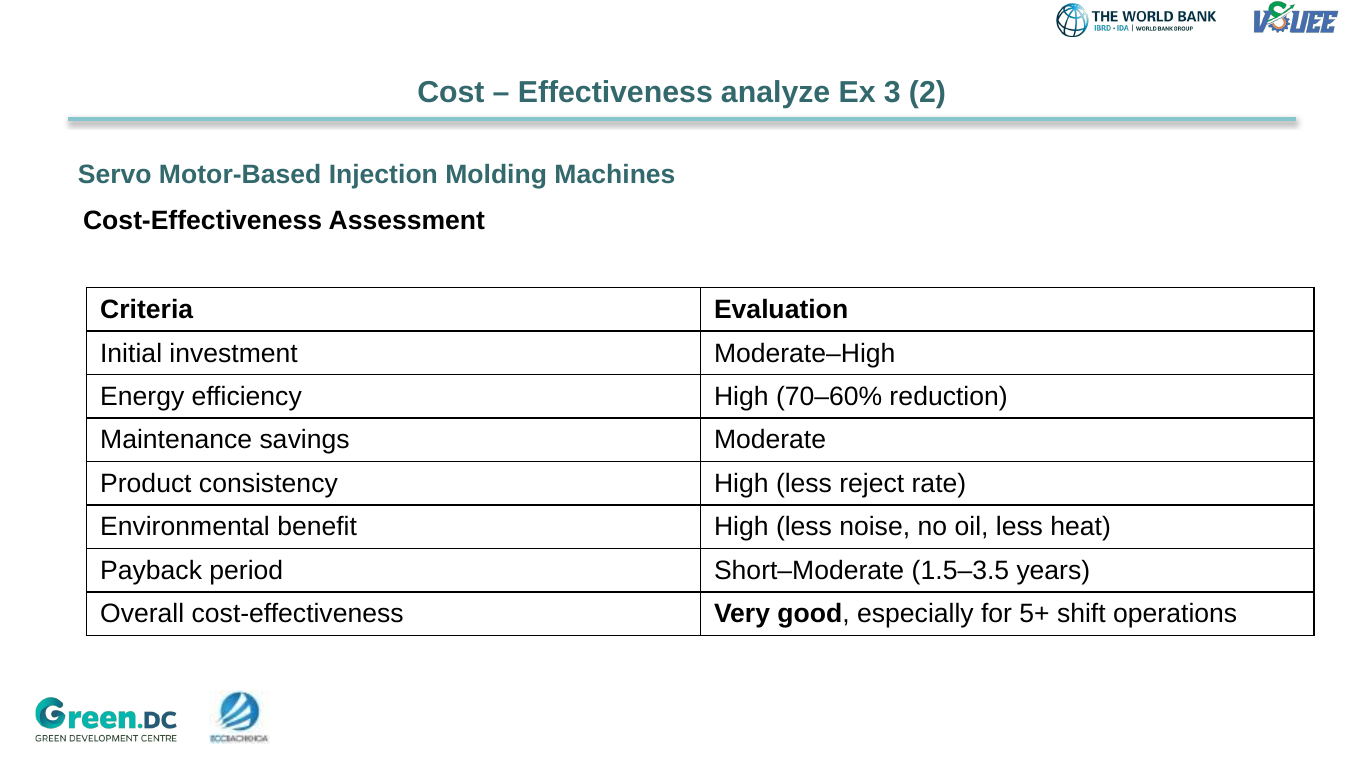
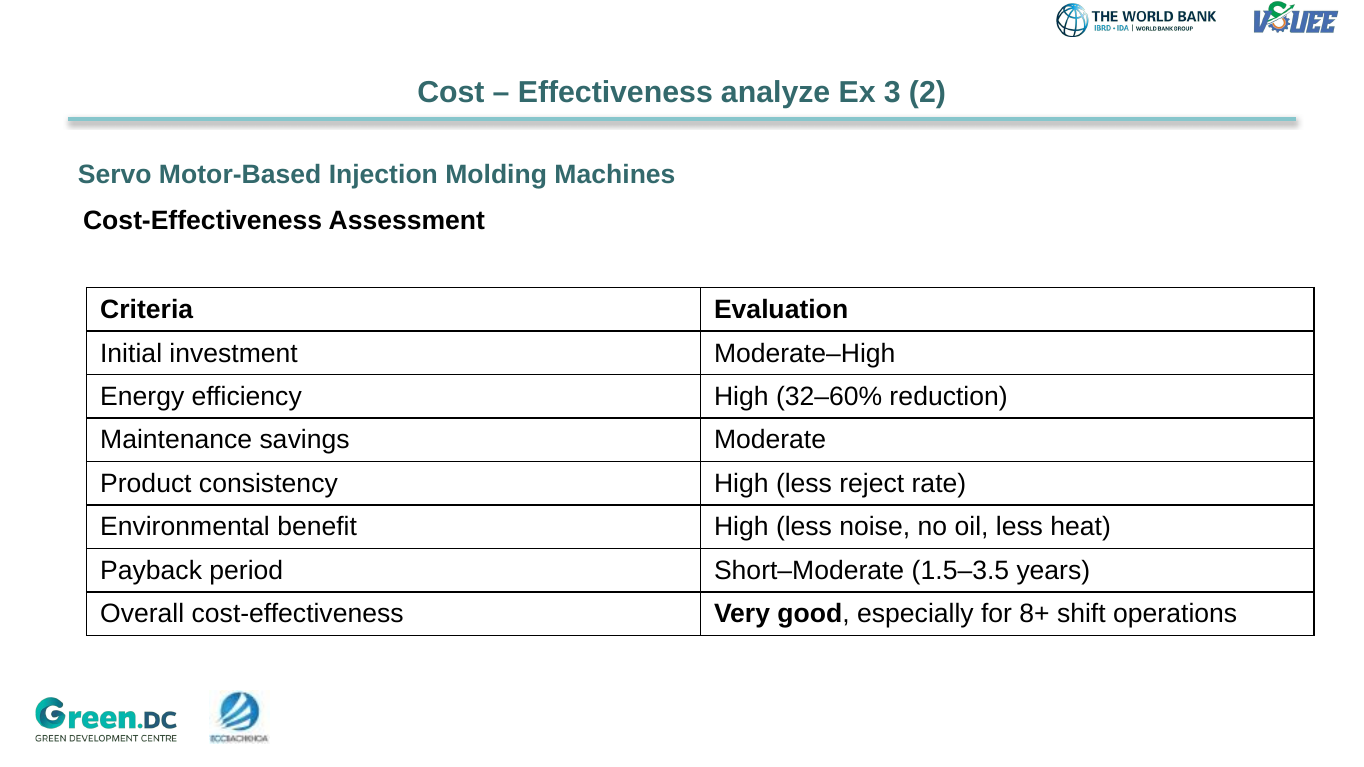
70–60%: 70–60% -> 32–60%
5+: 5+ -> 8+
